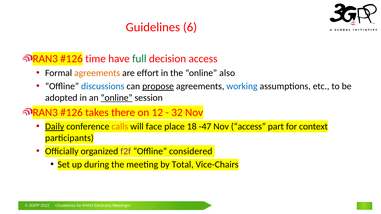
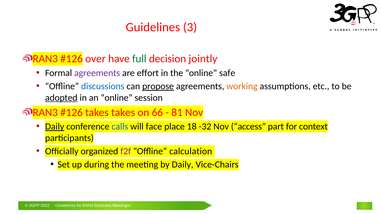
Guidelines 6: 6 -> 3
time: time -> over
decision access: access -> jointly
agreements at (97, 73) colour: orange -> purple
also: also -> safe
working colour: blue -> orange
adopted underline: none -> present
online at (117, 98) underline: present -> none
takes there: there -> takes
12: 12 -> 66
32: 32 -> 81
calls colour: orange -> blue
-47: -47 -> -32
considered: considered -> calculation
by Total: Total -> Daily
